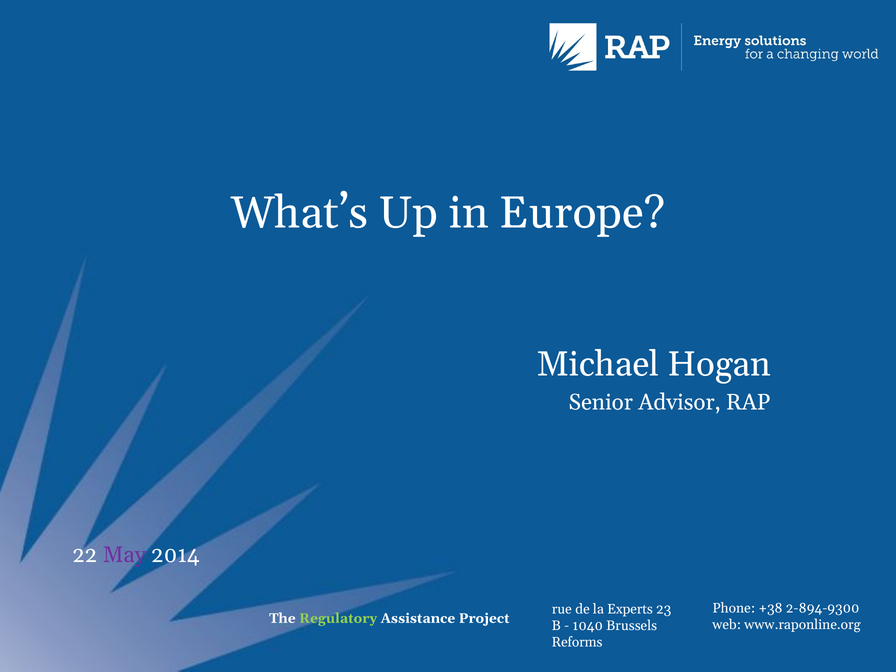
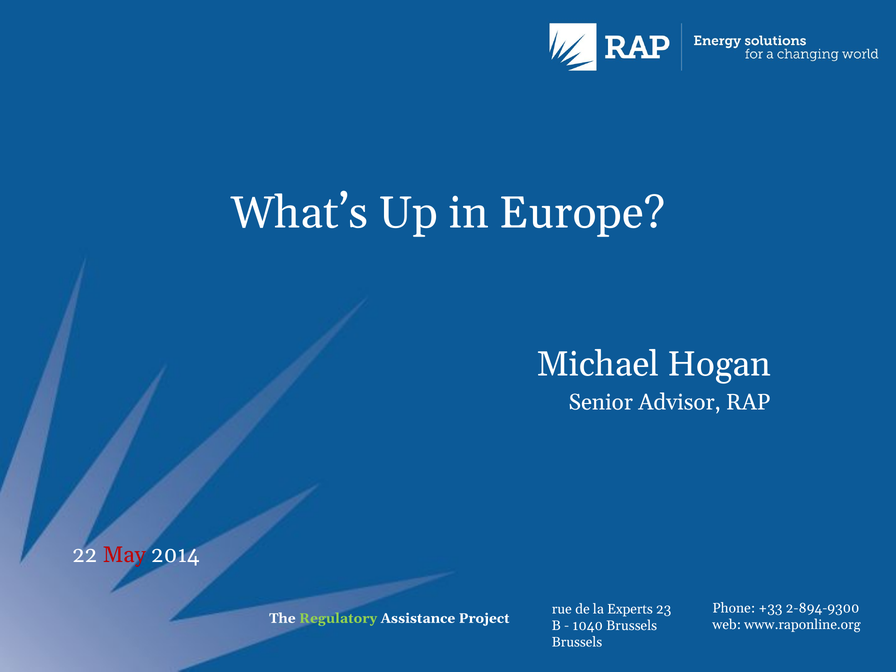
May colour: purple -> red
+38: +38 -> +33
Reforms at (577, 642): Reforms -> Brussels
